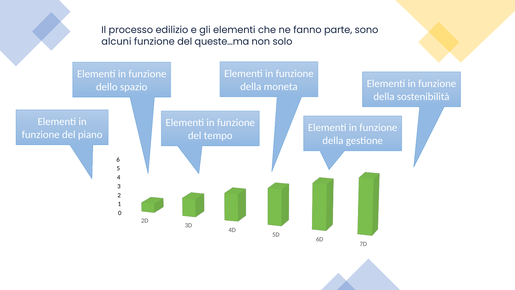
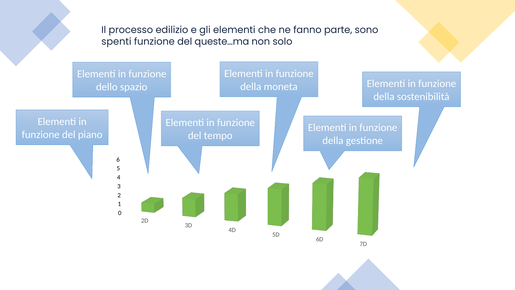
alcuni: alcuni -> spenti
